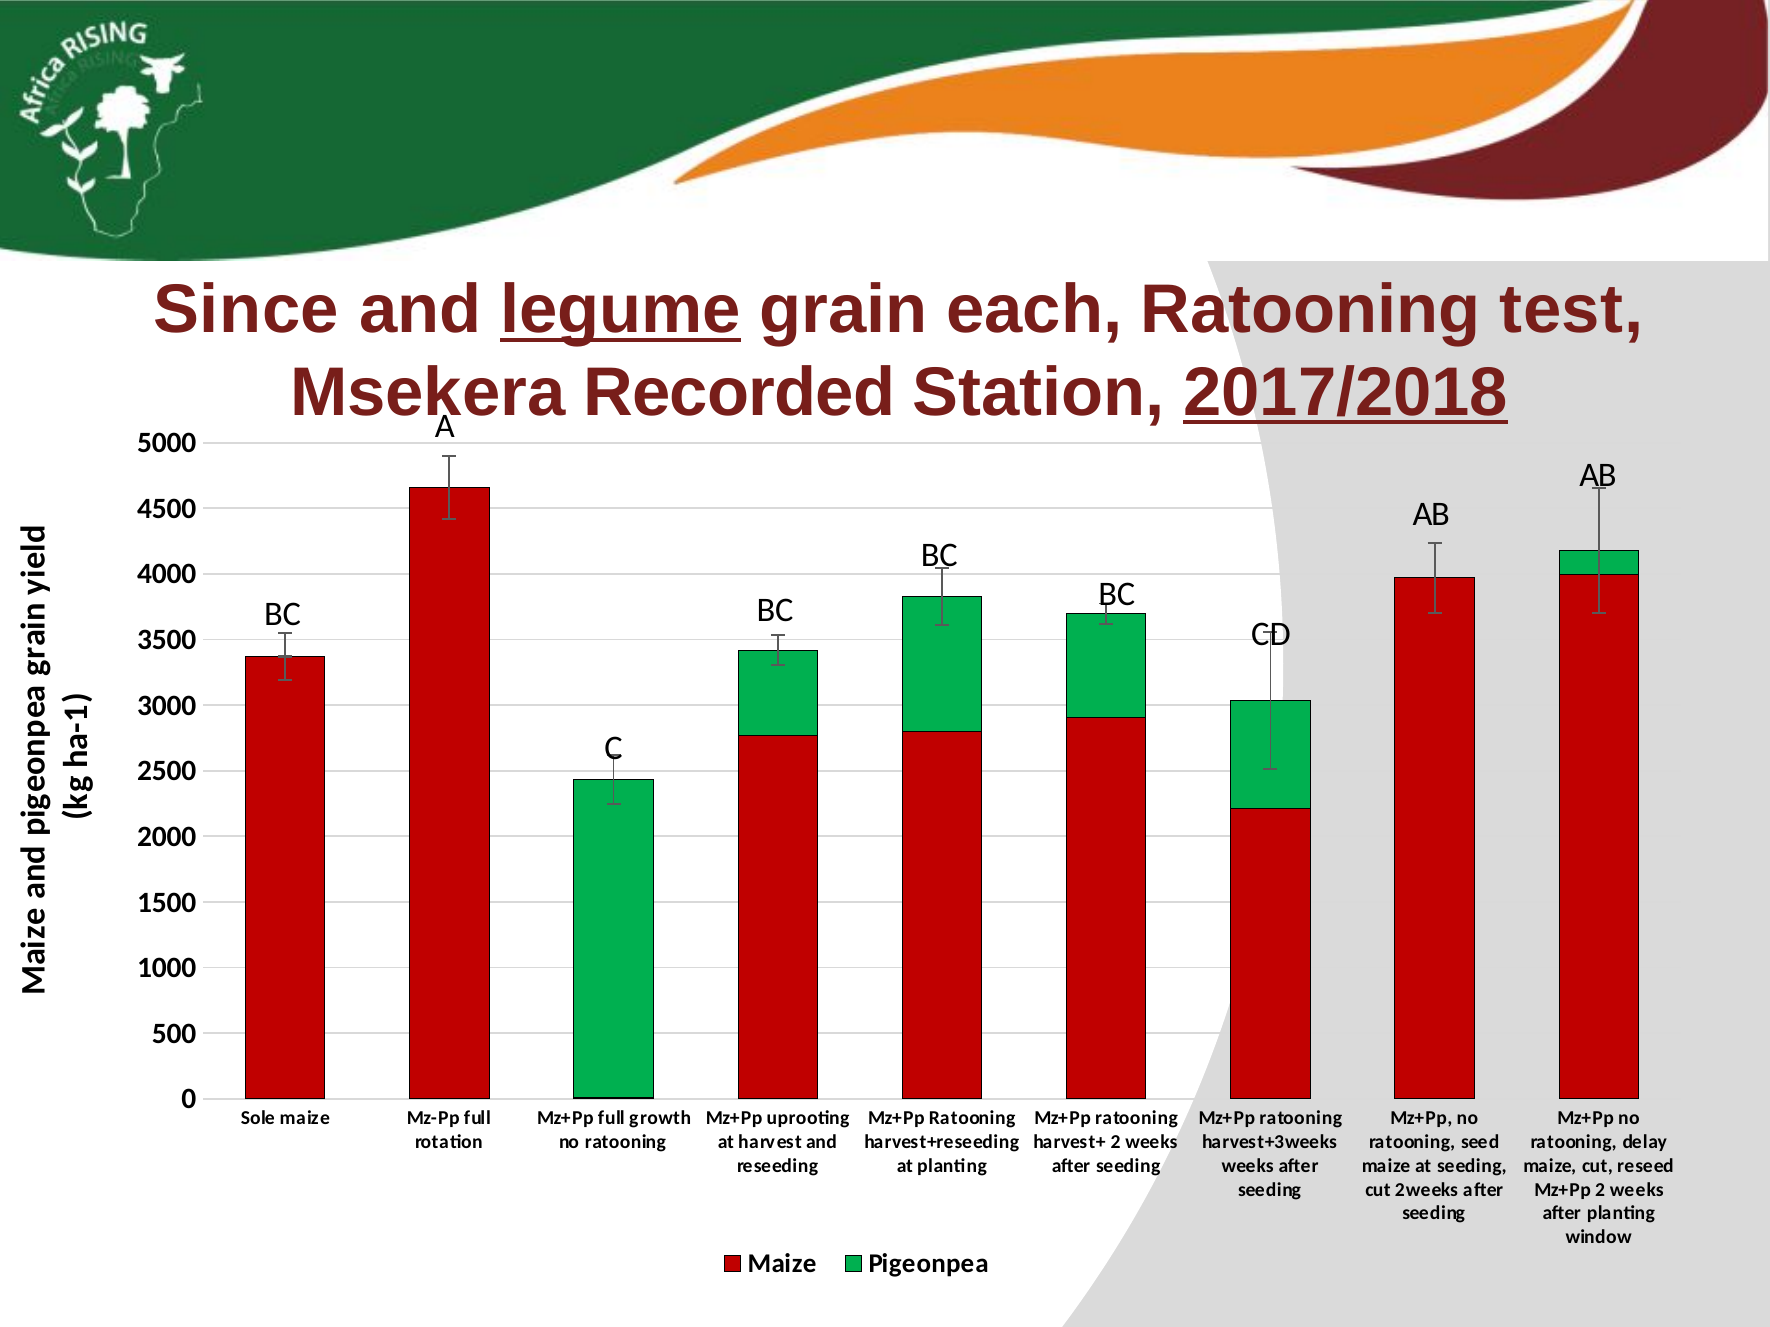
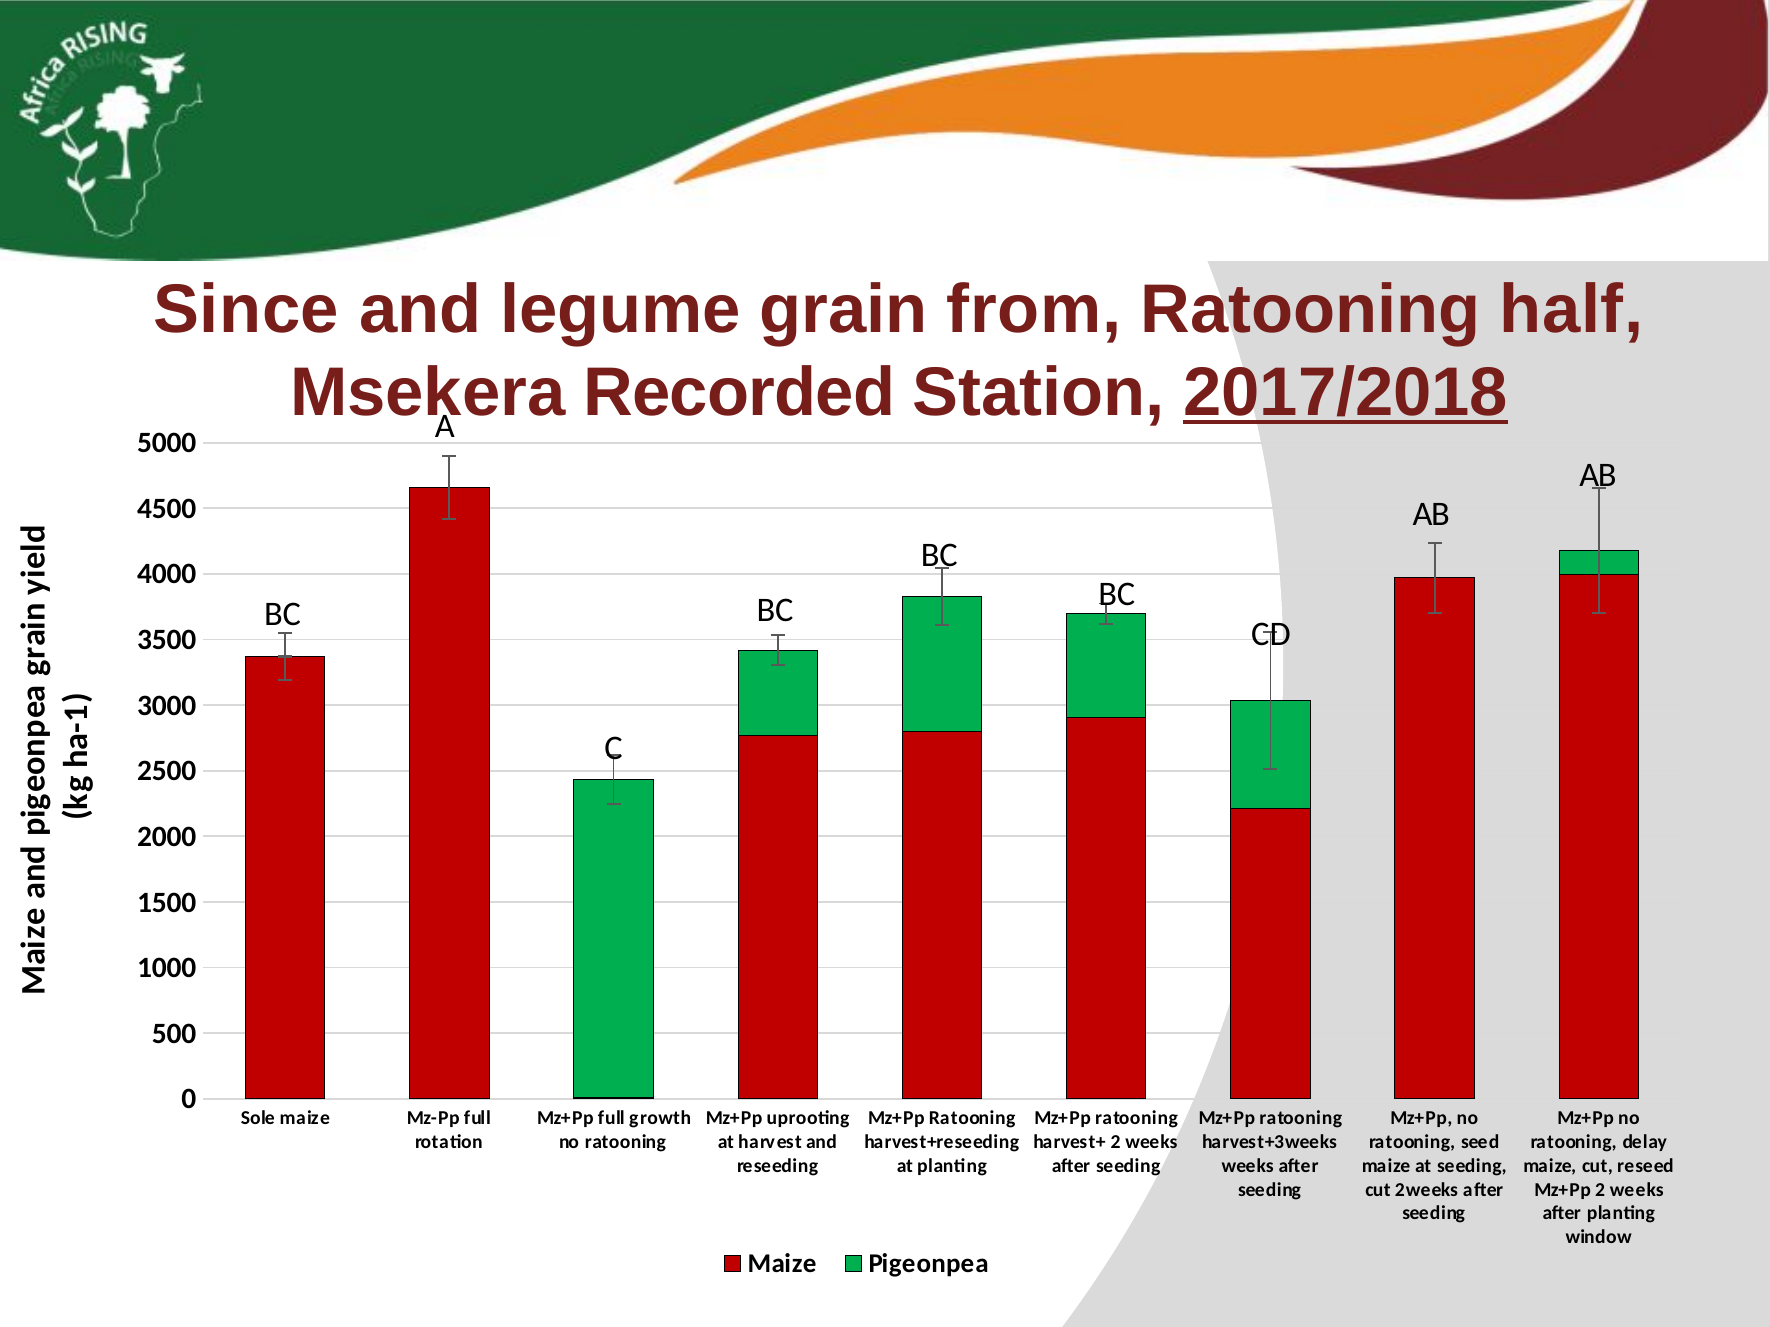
legume underline: present -> none
each: each -> from
test: test -> half
